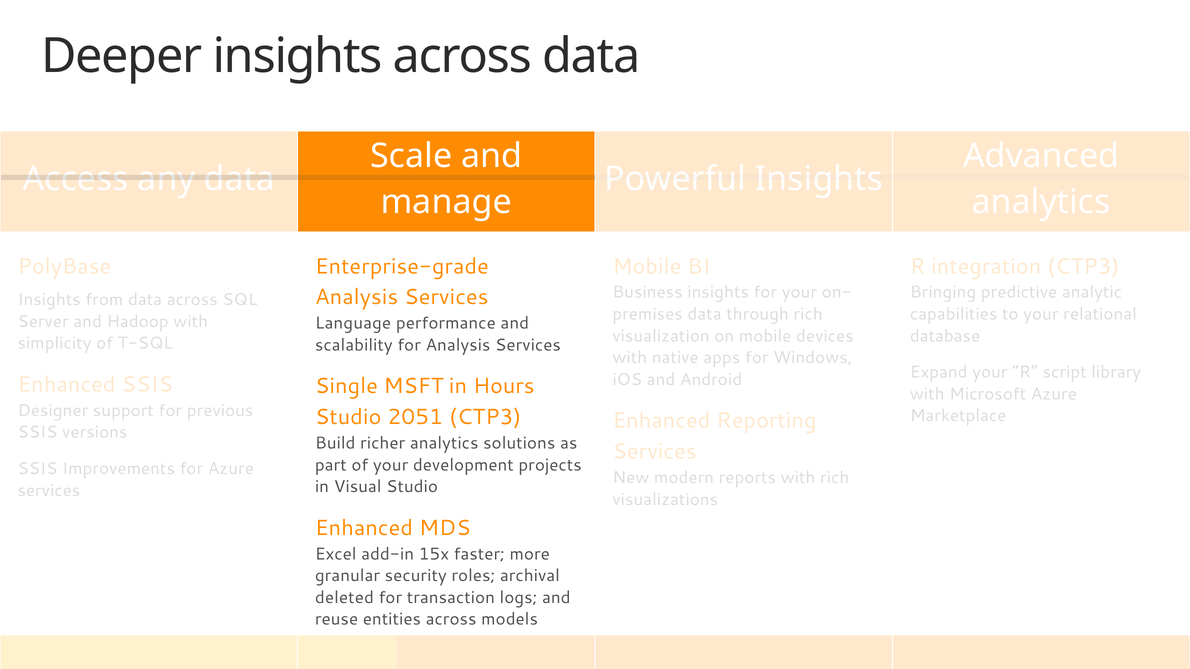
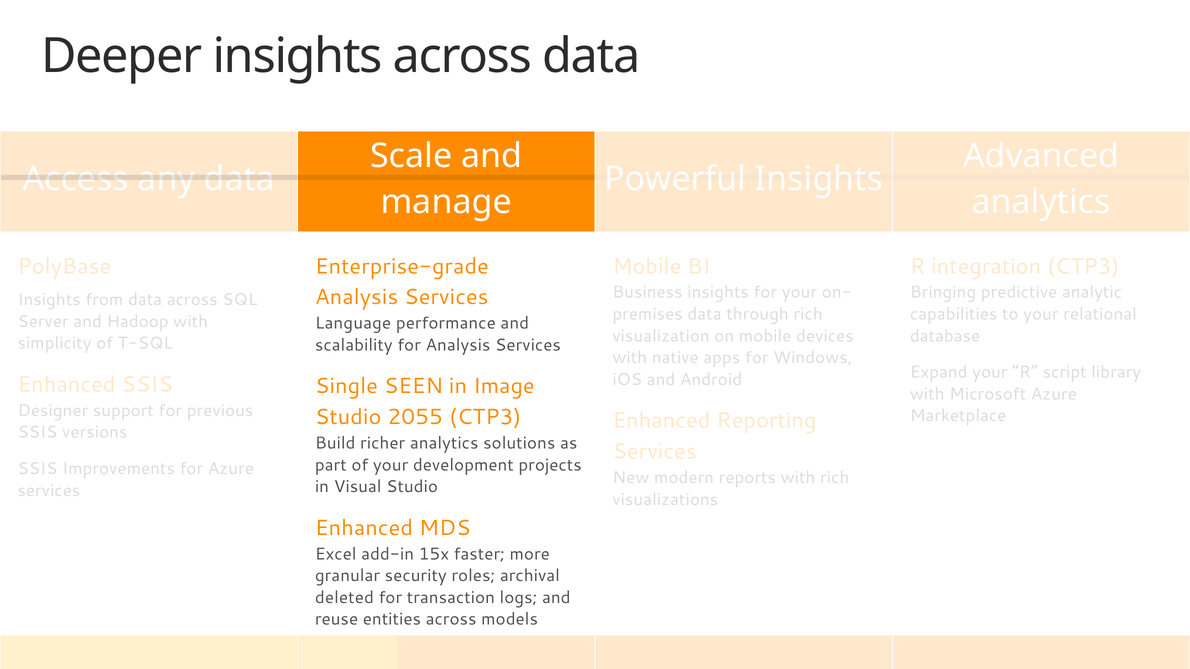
MSFT: MSFT -> SEEN
Hours: Hours -> Image
2051: 2051 -> 2055
